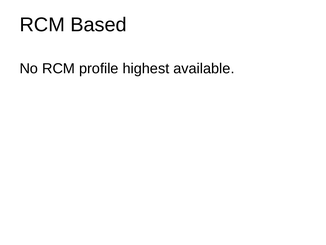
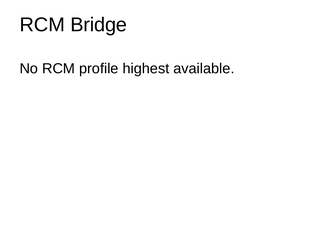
Based: Based -> Bridge
